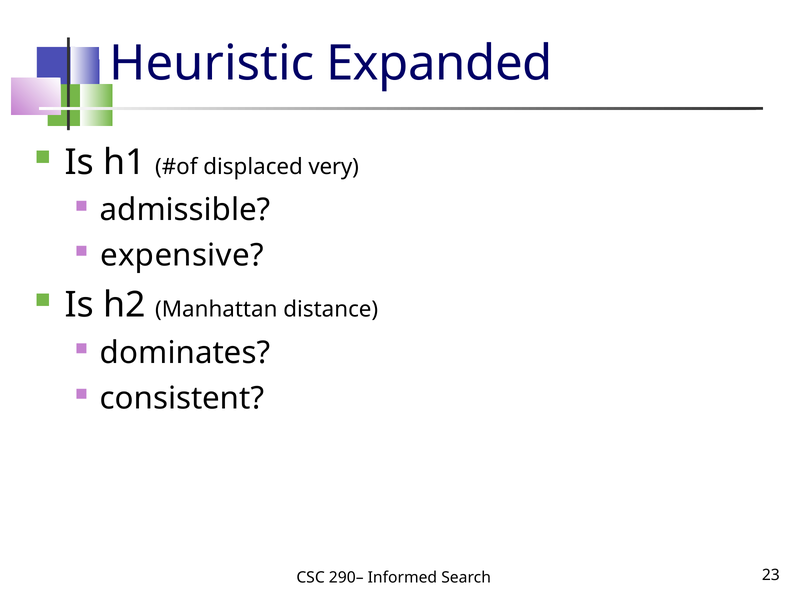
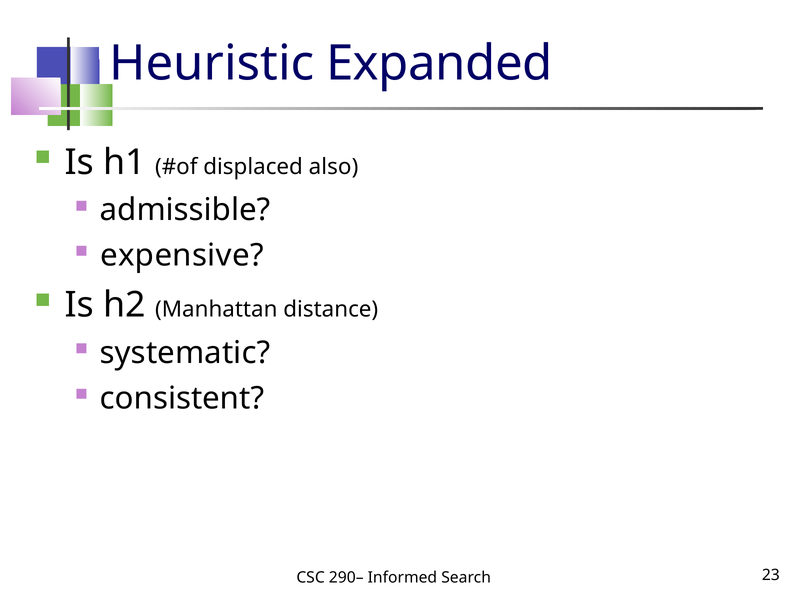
very: very -> also
dominates: dominates -> systematic
